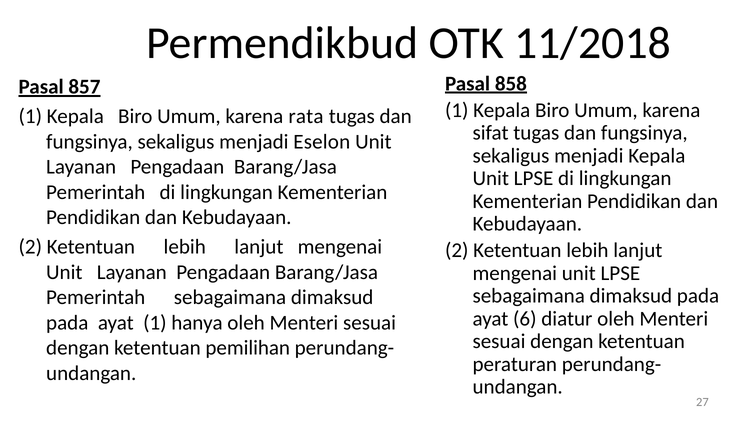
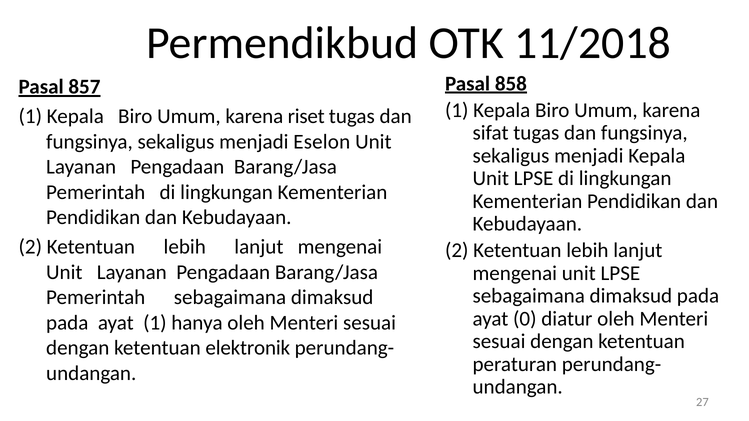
rata: rata -> riset
6: 6 -> 0
pemilihan: pemilihan -> elektronik
